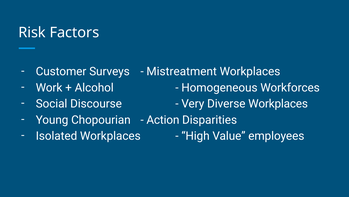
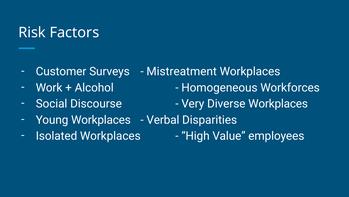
Young Chopourian: Chopourian -> Workplaces
Action: Action -> Verbal
